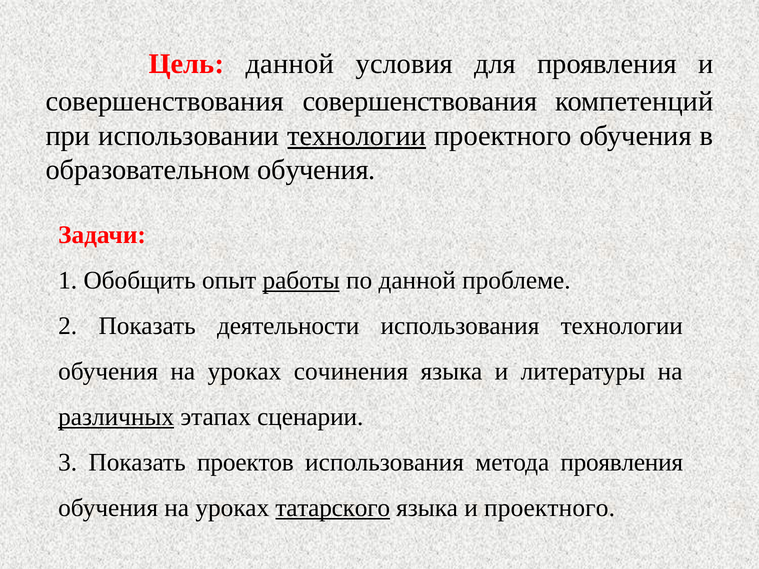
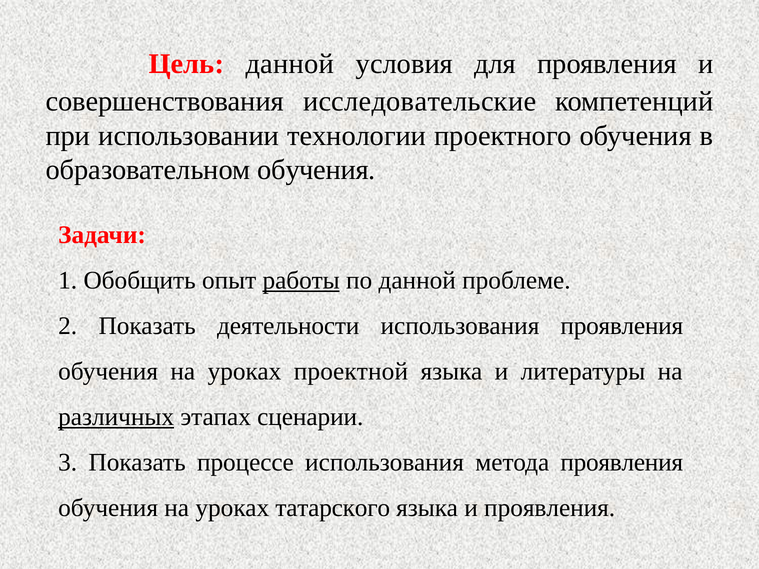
совершенствования совершенствования: совершенствования -> исследовательские
технологии at (357, 136) underline: present -> none
использования технологии: технологии -> проявления
сочинения: сочинения -> проектной
проектов: проектов -> процессе
татарского underline: present -> none
и проектного: проектного -> проявления
